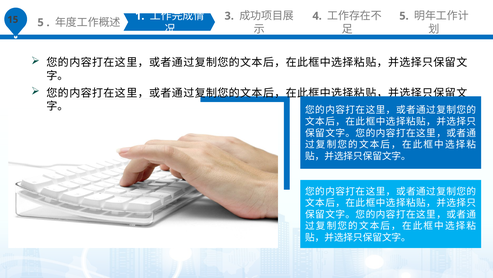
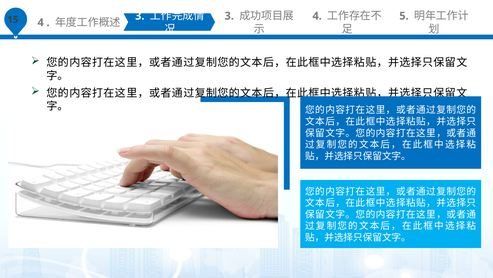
5 at (41, 22): 5 -> 4
1 at (140, 16): 1 -> 3
